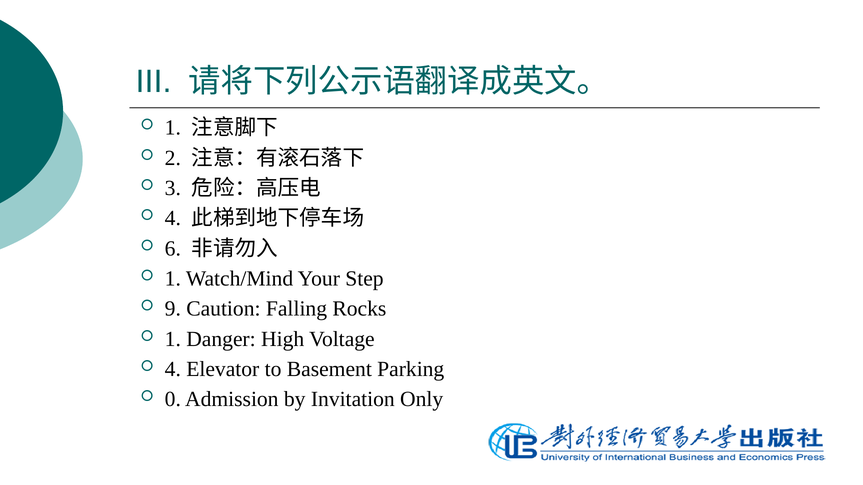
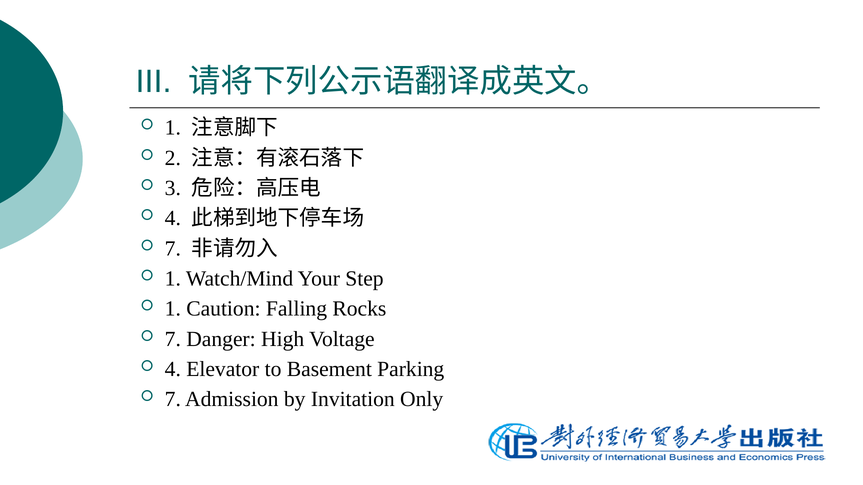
6 at (173, 249): 6 -> 7
9 at (173, 309): 9 -> 1
1 at (173, 339): 1 -> 7
0 at (173, 400): 0 -> 7
